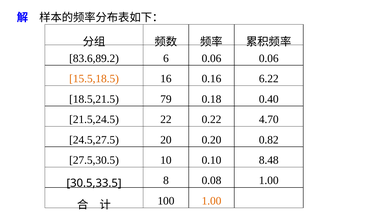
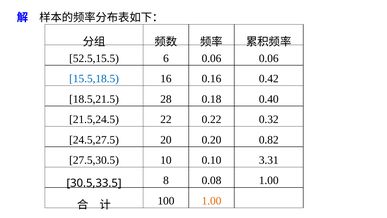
83.6,89.2: 83.6,89.2 -> 52.5,15.5
15.5,18.5 colour: orange -> blue
6.22: 6.22 -> 0.42
79: 79 -> 28
4.70: 4.70 -> 0.32
8.48: 8.48 -> 3.31
